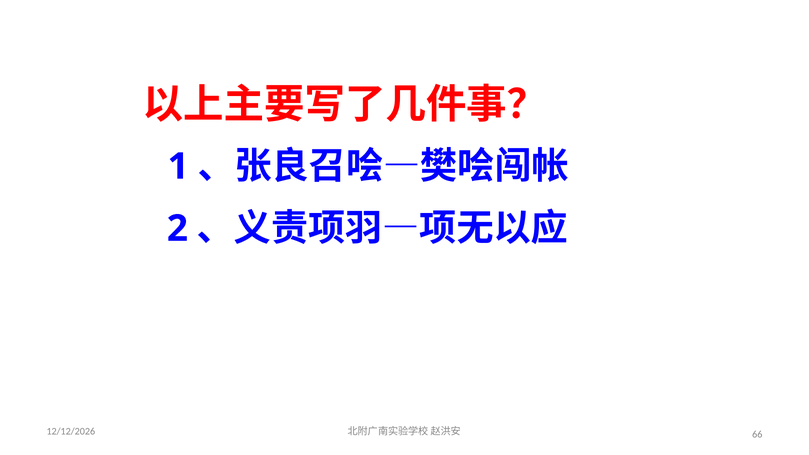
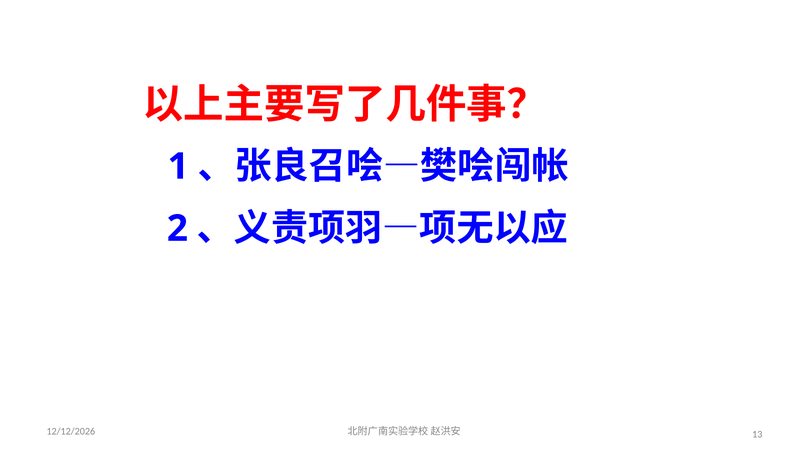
66: 66 -> 13
